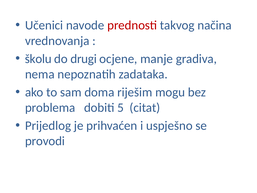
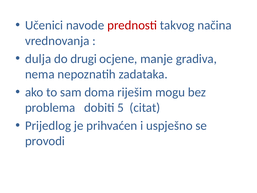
školu: školu -> dulja
